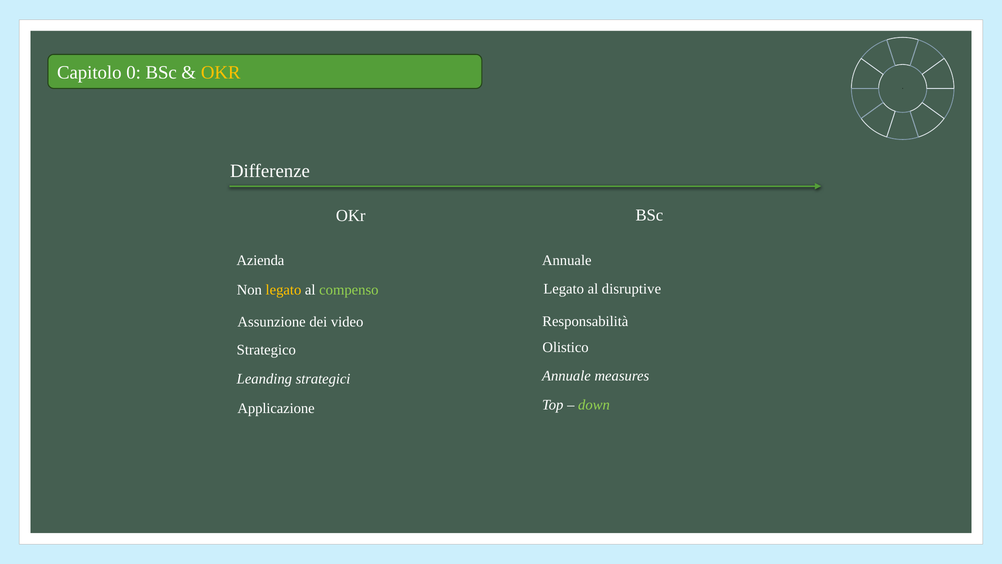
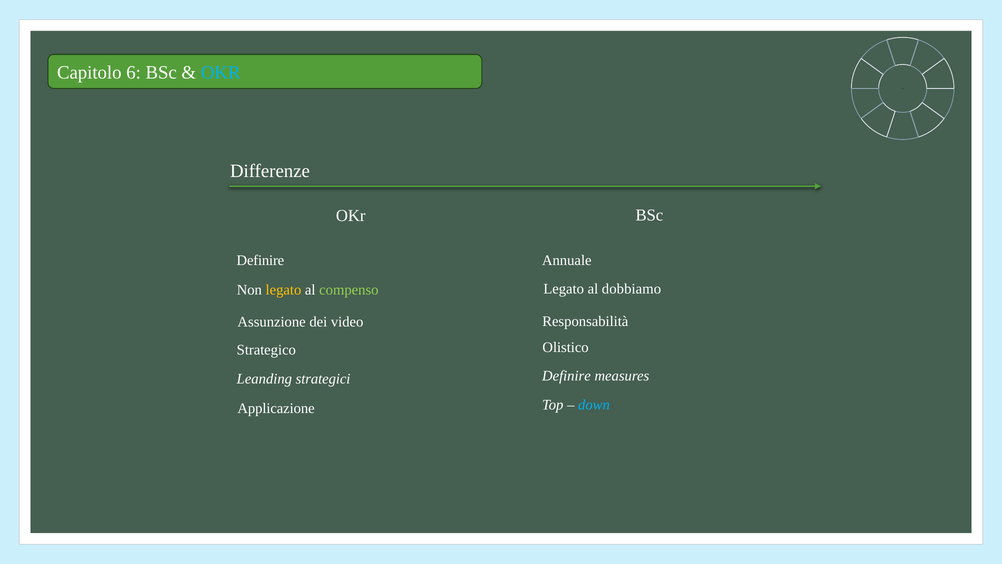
0: 0 -> 6
OKR at (221, 73) colour: yellow -> light blue
Azienda at (260, 260): Azienda -> Definire
disruptive: disruptive -> dobbiamo
Annuale at (566, 376): Annuale -> Definire
down colour: light green -> light blue
